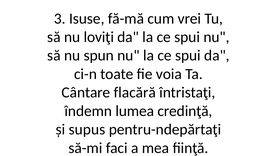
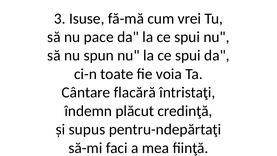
loviţi: loviţi -> pace
lumea: lumea -> plăcut
